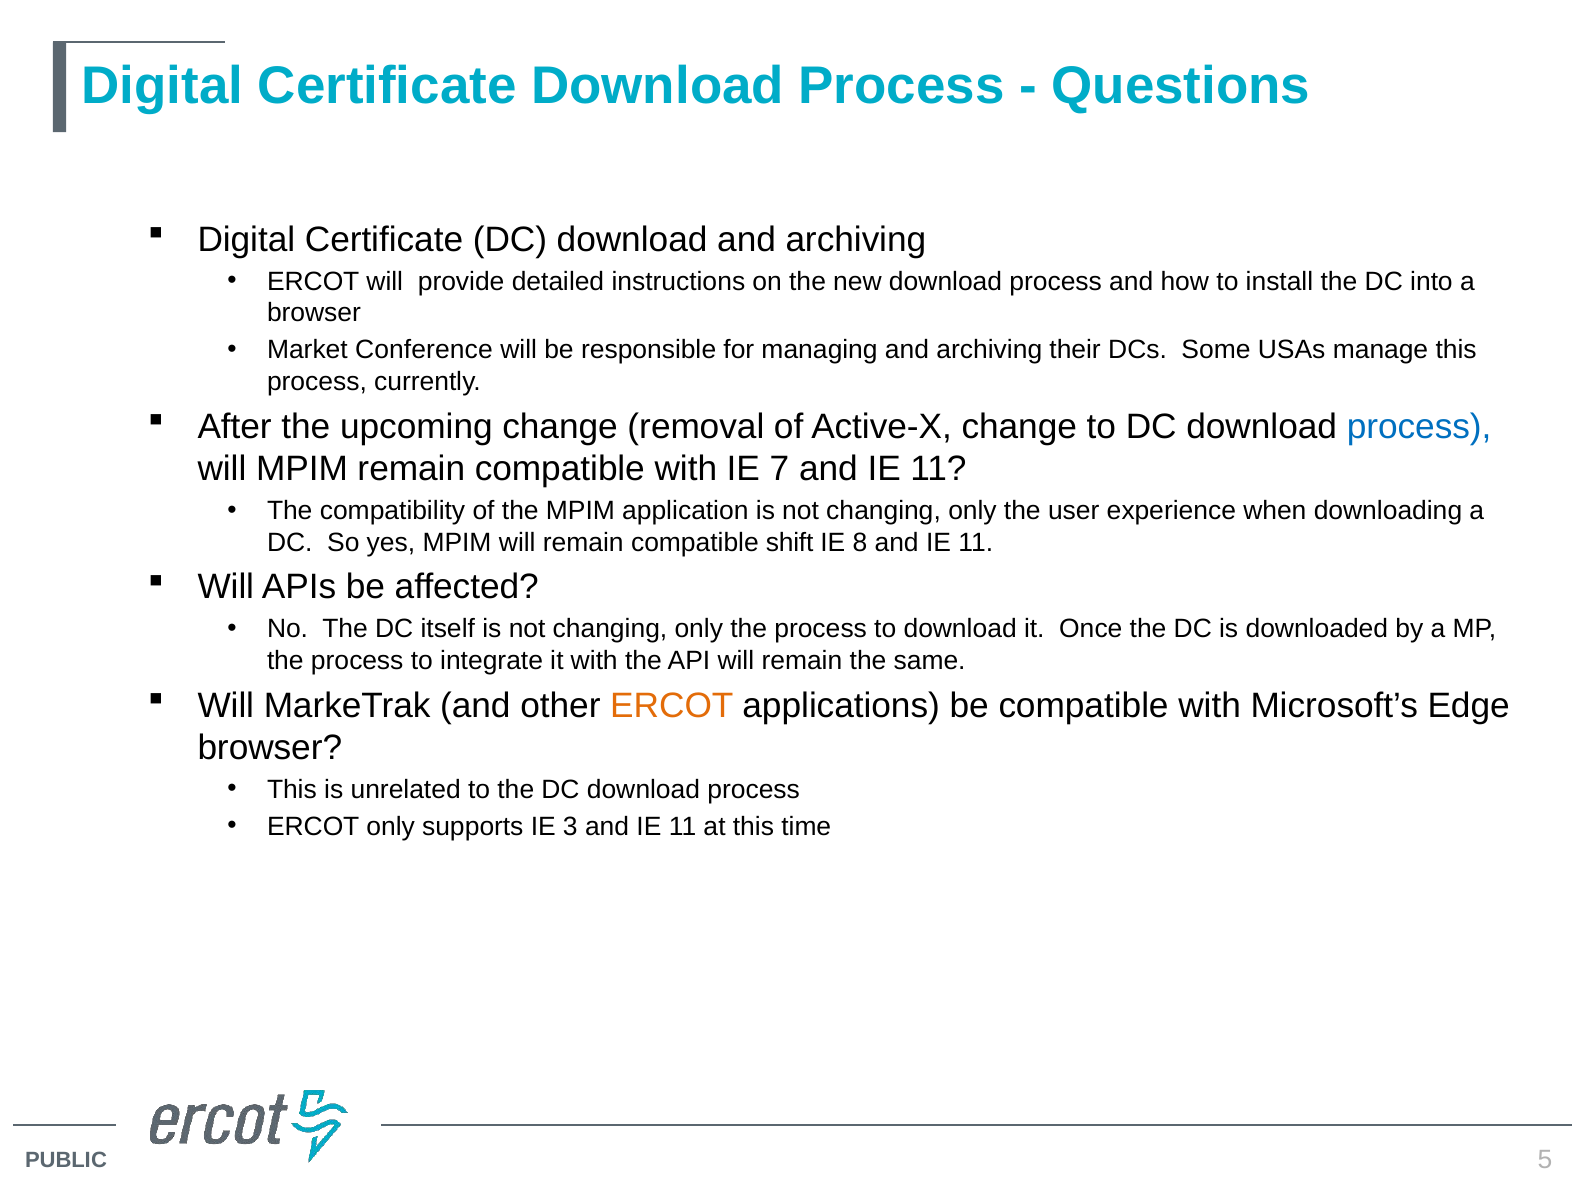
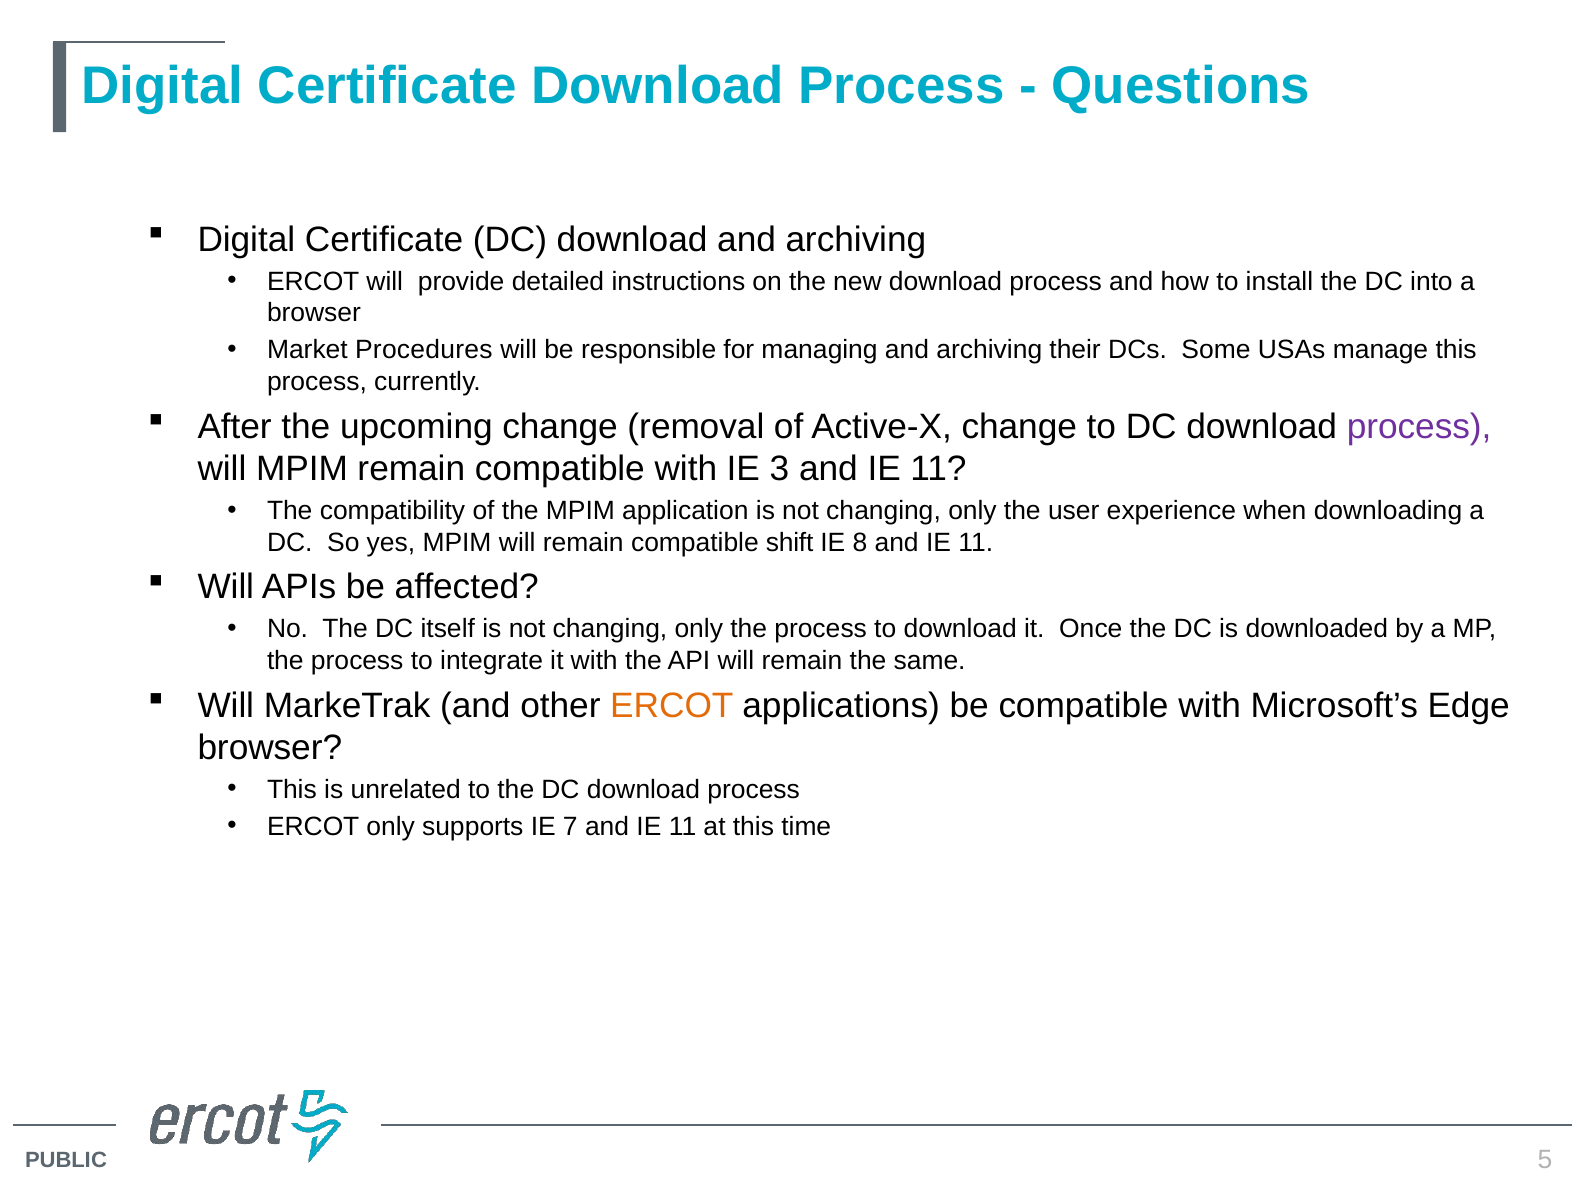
Conference: Conference -> Procedures
process at (1419, 427) colour: blue -> purple
7: 7 -> 3
3: 3 -> 7
